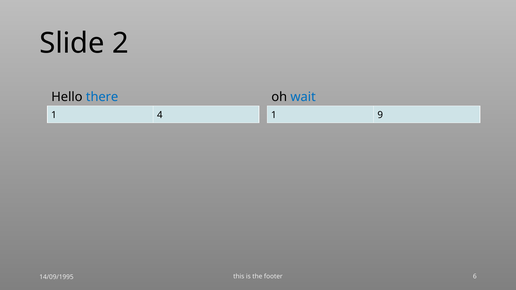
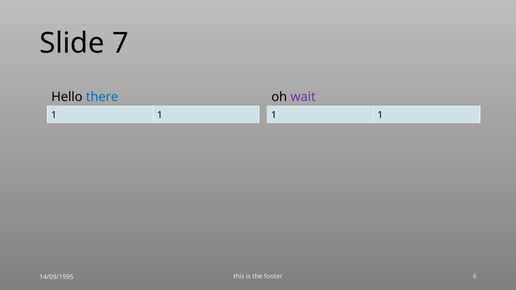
2: 2 -> 7
wait colour: blue -> purple
4 at (160, 115): 4 -> 1
9 at (380, 115): 9 -> 1
